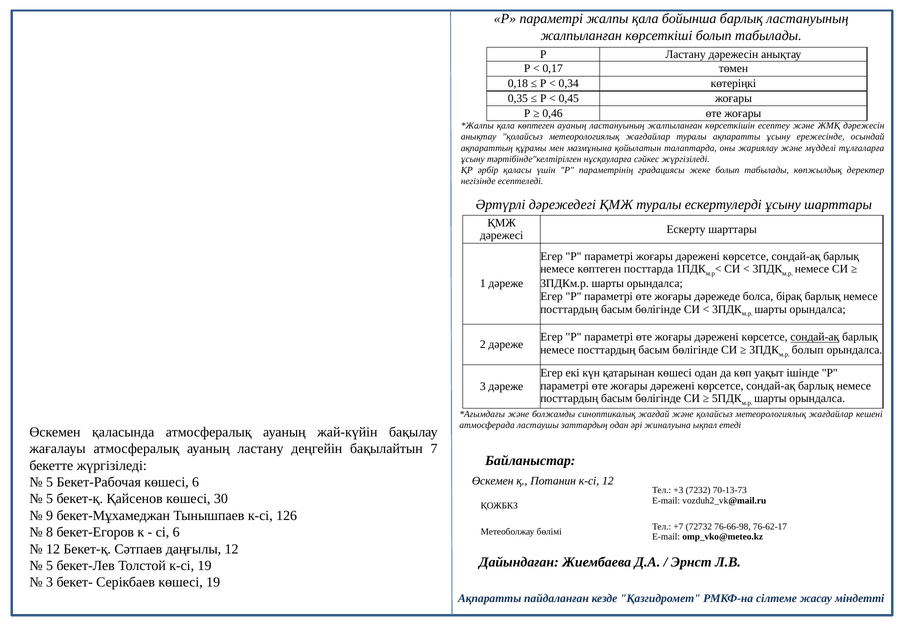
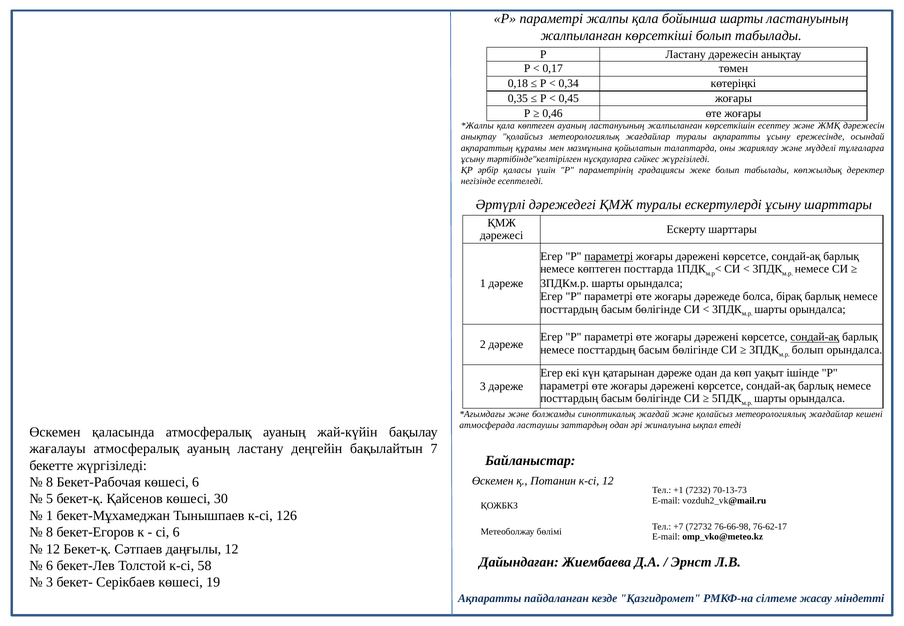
бойынша барлық: барлық -> шарты
параметрі at (609, 256) underline: none -> present
қатарынан көшесі: көшесі -> дәреже
5 at (50, 482): 5 -> 8
+3: +3 -> +1
9 at (50, 515): 9 -> 1
5 at (50, 566): 5 -> 6
к-сі 19: 19 -> 58
